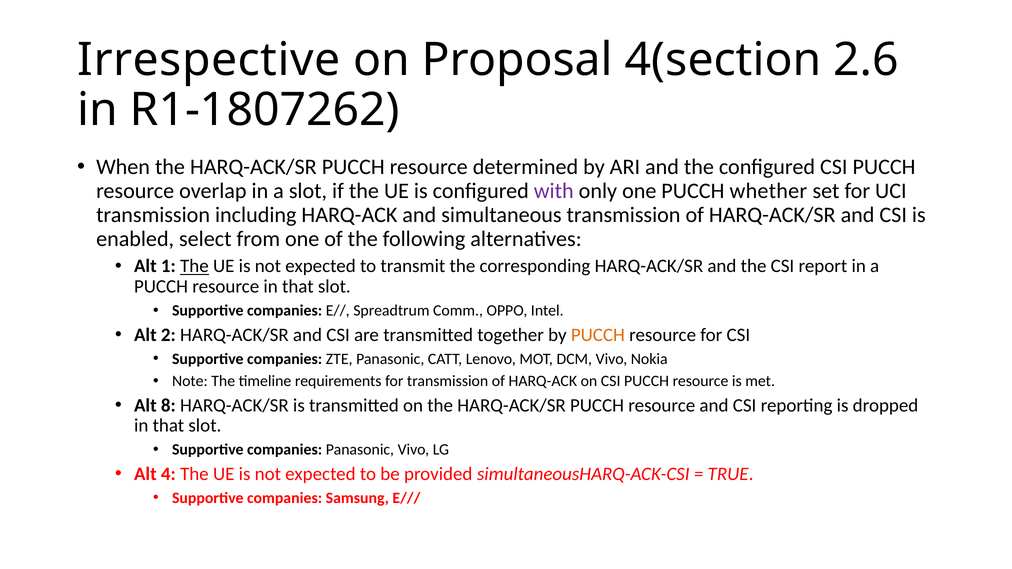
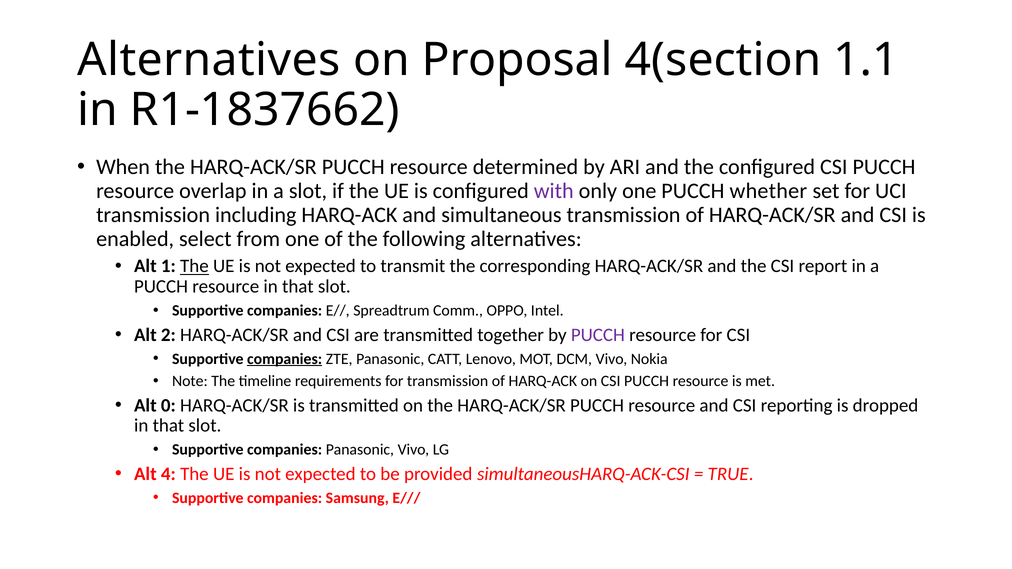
Irrespective at (209, 60): Irrespective -> Alternatives
2.6: 2.6 -> 1.1
R1-1807262: R1-1807262 -> R1-1837662
PUCCH at (598, 335) colour: orange -> purple
companies at (285, 359) underline: none -> present
8: 8 -> 0
